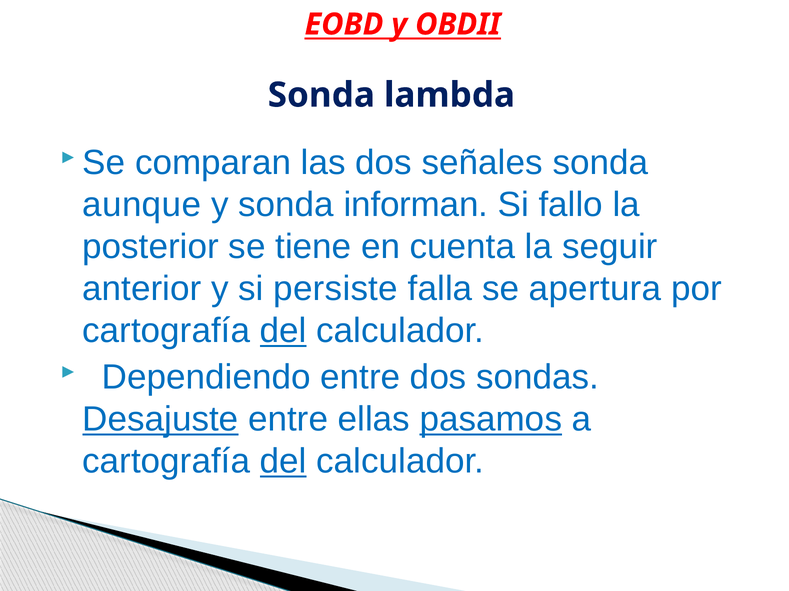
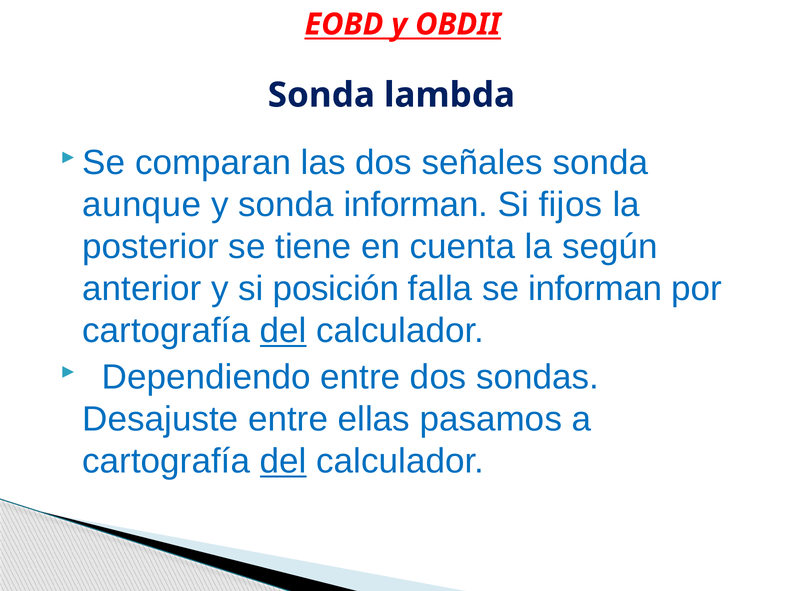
fallo: fallo -> fijos
seguir: seguir -> según
persiste: persiste -> posición
se apertura: apertura -> informan
Desajuste underline: present -> none
pasamos underline: present -> none
